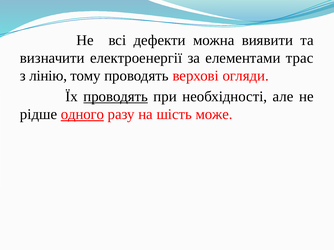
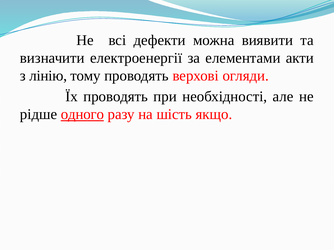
трас: трас -> акти
проводять at (116, 97) underline: present -> none
може: може -> якщо
